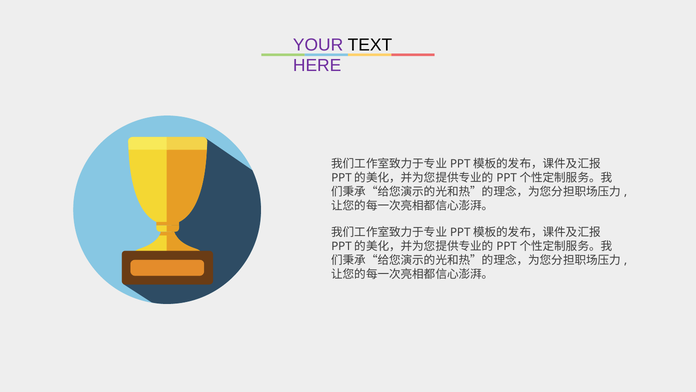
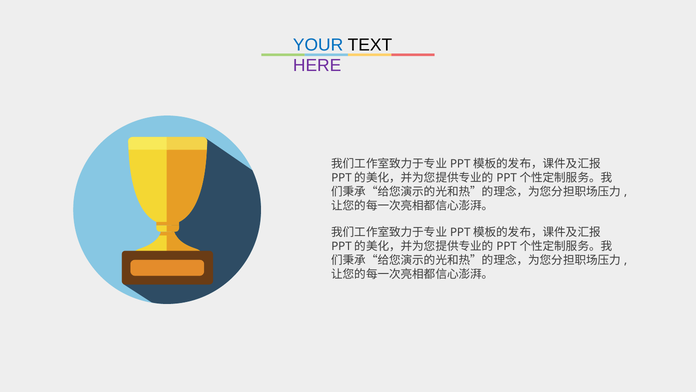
YOUR colour: purple -> blue
